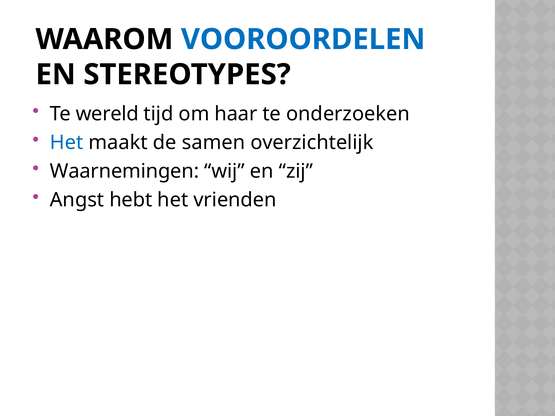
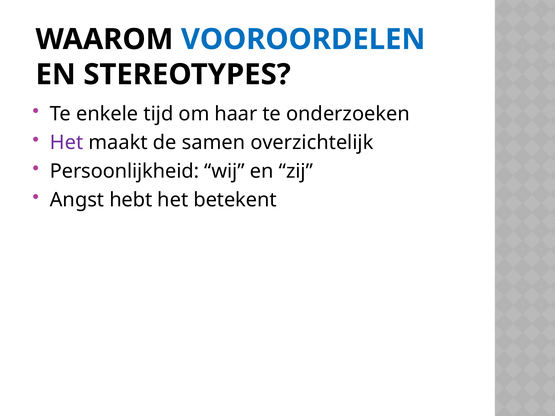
wereld: wereld -> enkele
Het at (67, 143) colour: blue -> purple
Waarnemingen: Waarnemingen -> Persoonlijkheid
vrienden: vrienden -> betekent
